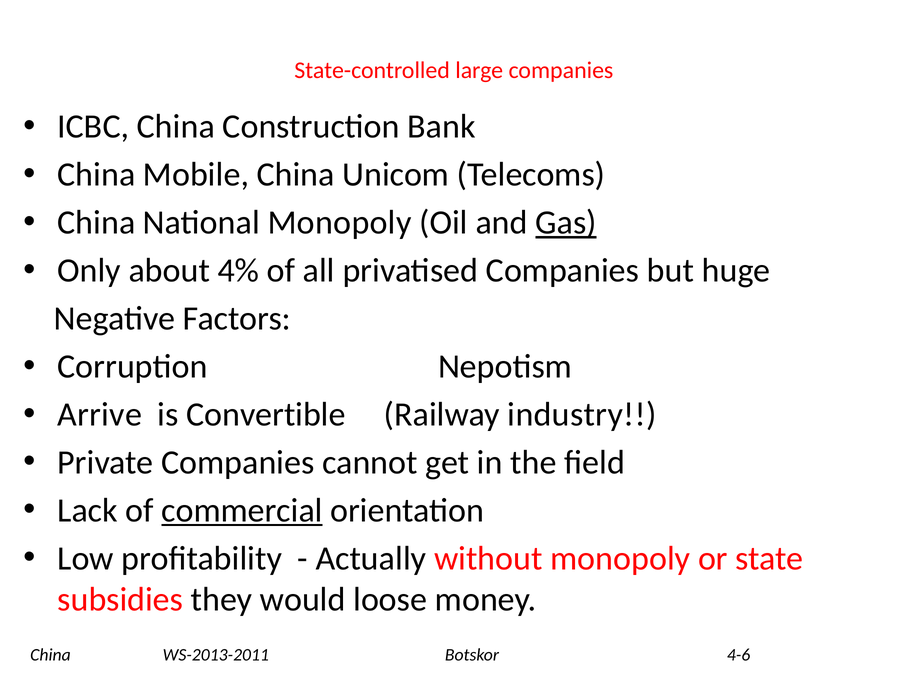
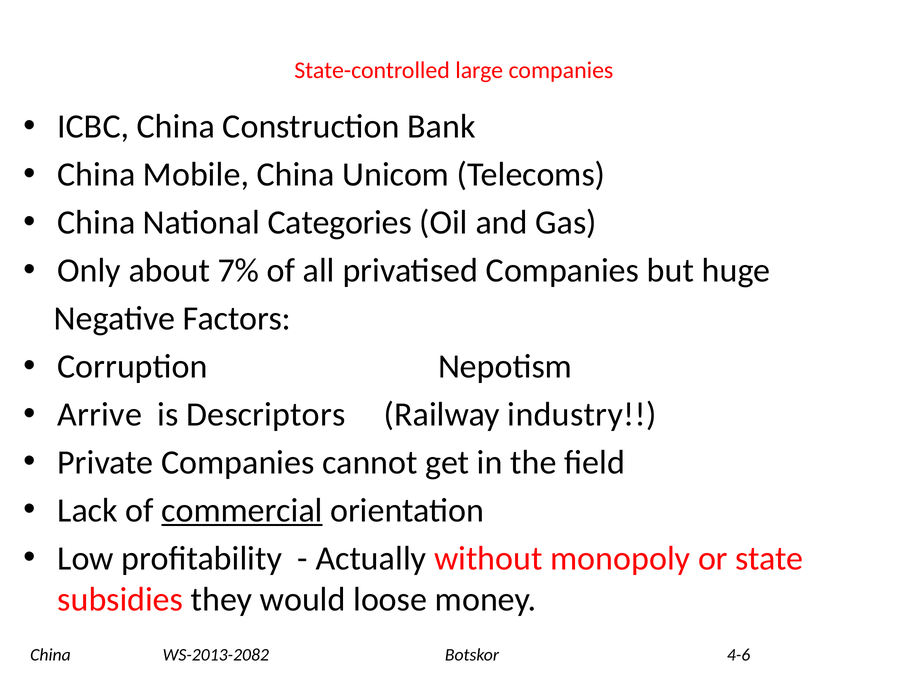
National Monopoly: Monopoly -> Categories
Gas underline: present -> none
4%: 4% -> 7%
Convertible: Convertible -> Descriptors
WS-2013-2011: WS-2013-2011 -> WS-2013-2082
